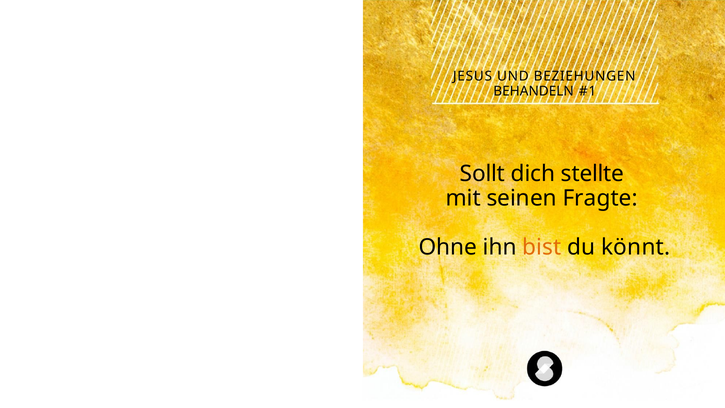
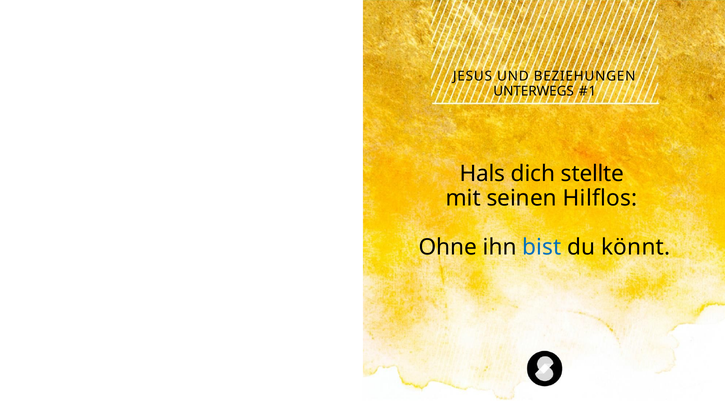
BEHANDELN: BEHANDELN -> UNTERWEGS
Sollt: Sollt -> Hals
Fragte: Fragte -> Hilflos
bist colour: orange -> blue
